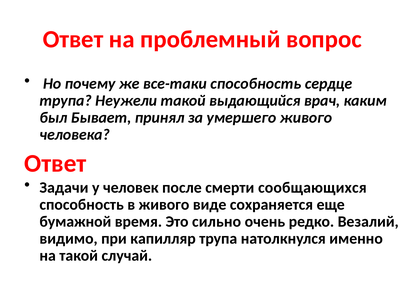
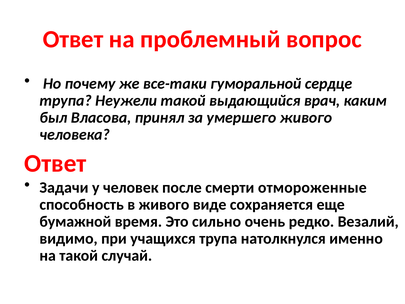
все-таки способность: способность -> гуморальной
Бывает: Бывает -> Власова
сообщающихся: сообщающихся -> отмороженные
капилляр: капилляр -> учащихся
